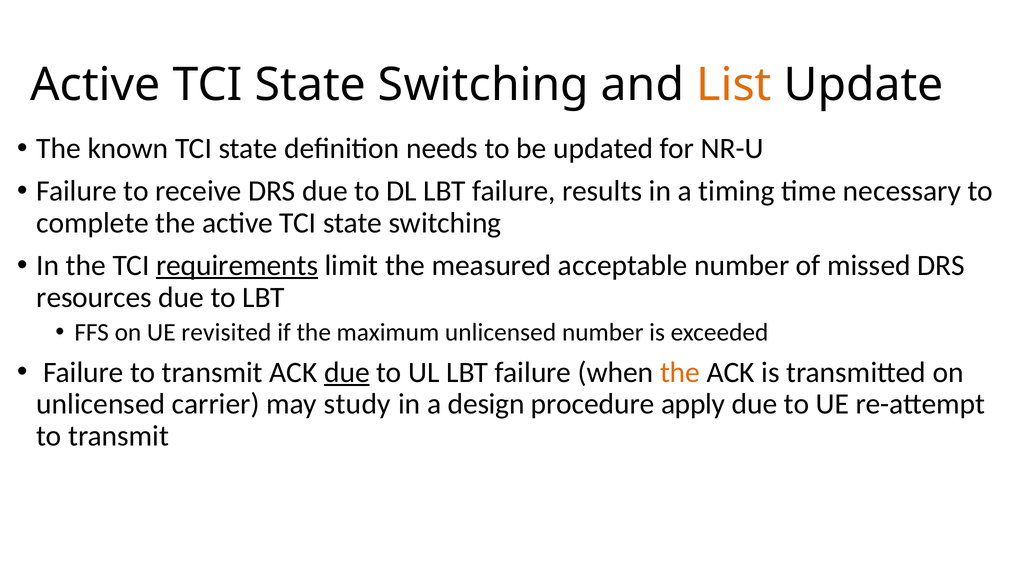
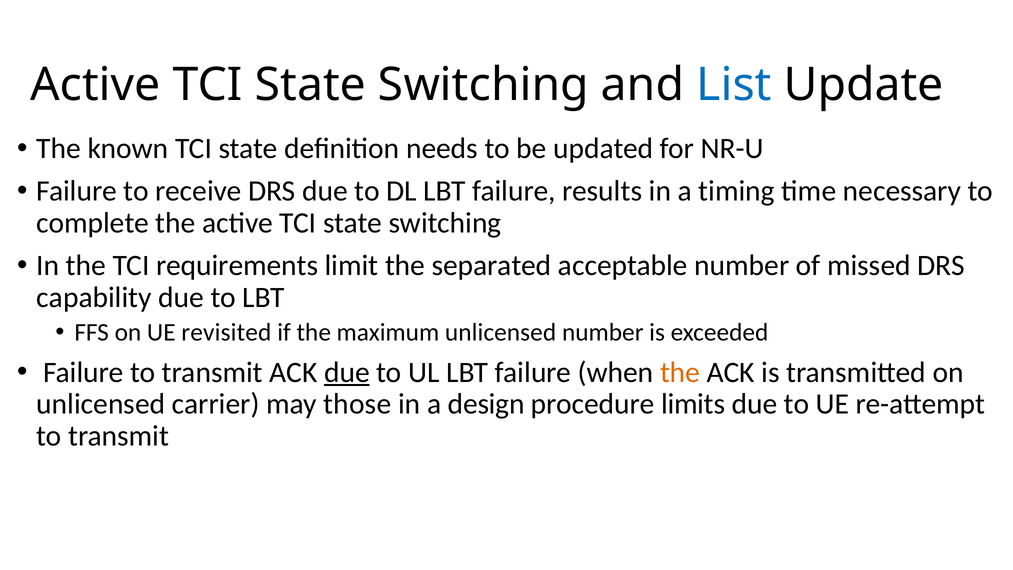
List colour: orange -> blue
requirements underline: present -> none
measured: measured -> separated
resources: resources -> capability
study: study -> those
apply: apply -> limits
